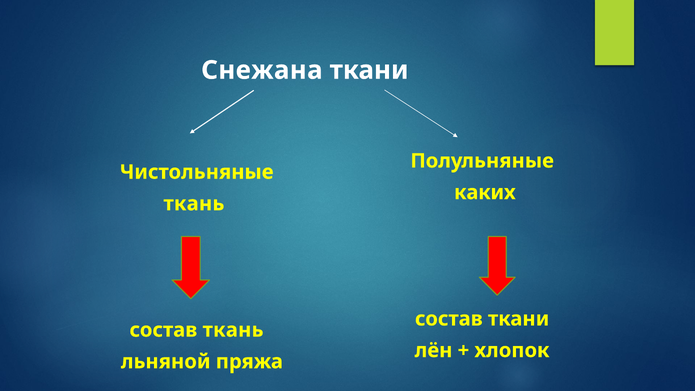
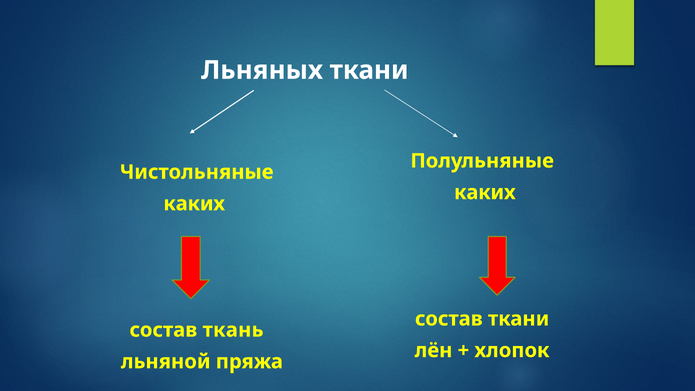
Снежана: Снежана -> Льняных
ткань at (194, 204): ткань -> каких
